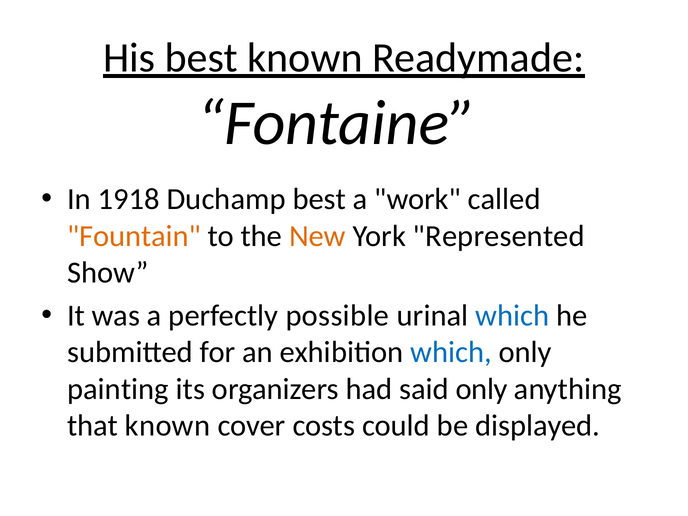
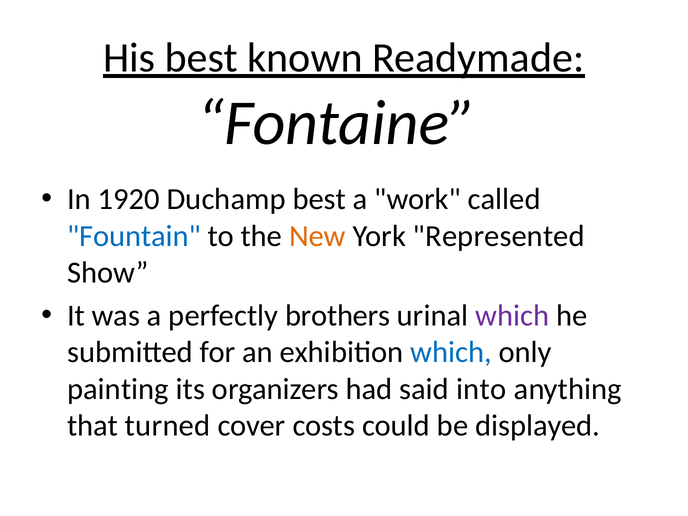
1918: 1918 -> 1920
Fountain colour: orange -> blue
possible: possible -> brothers
which at (512, 316) colour: blue -> purple
said only: only -> into
that known: known -> turned
